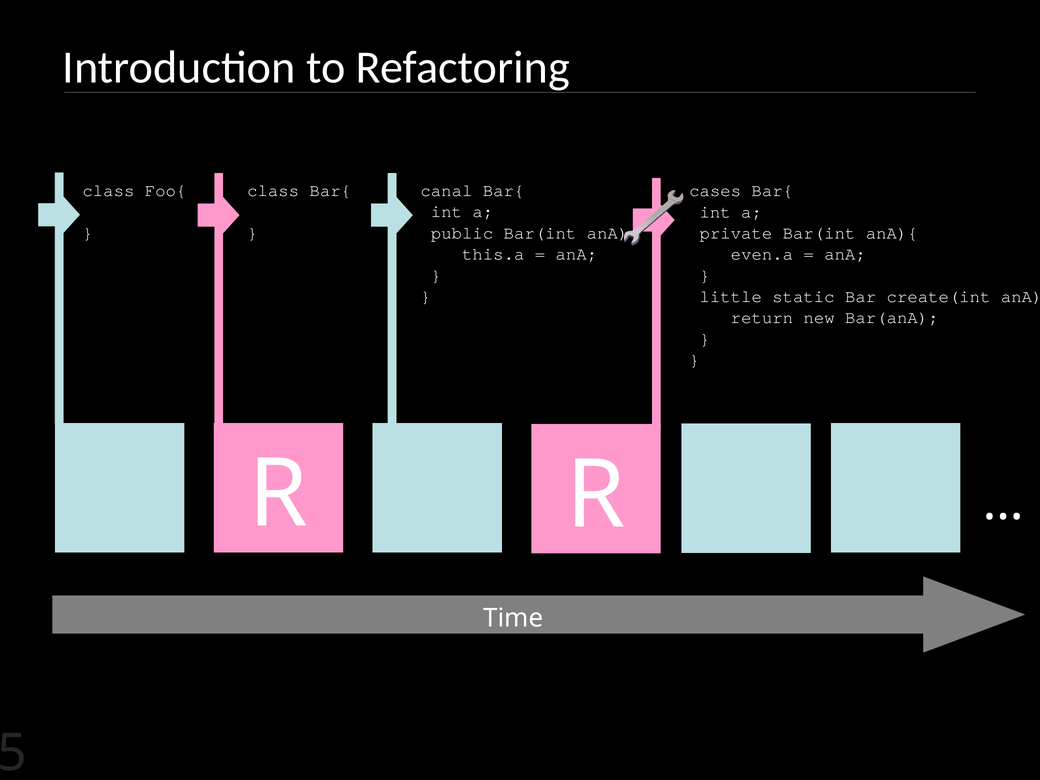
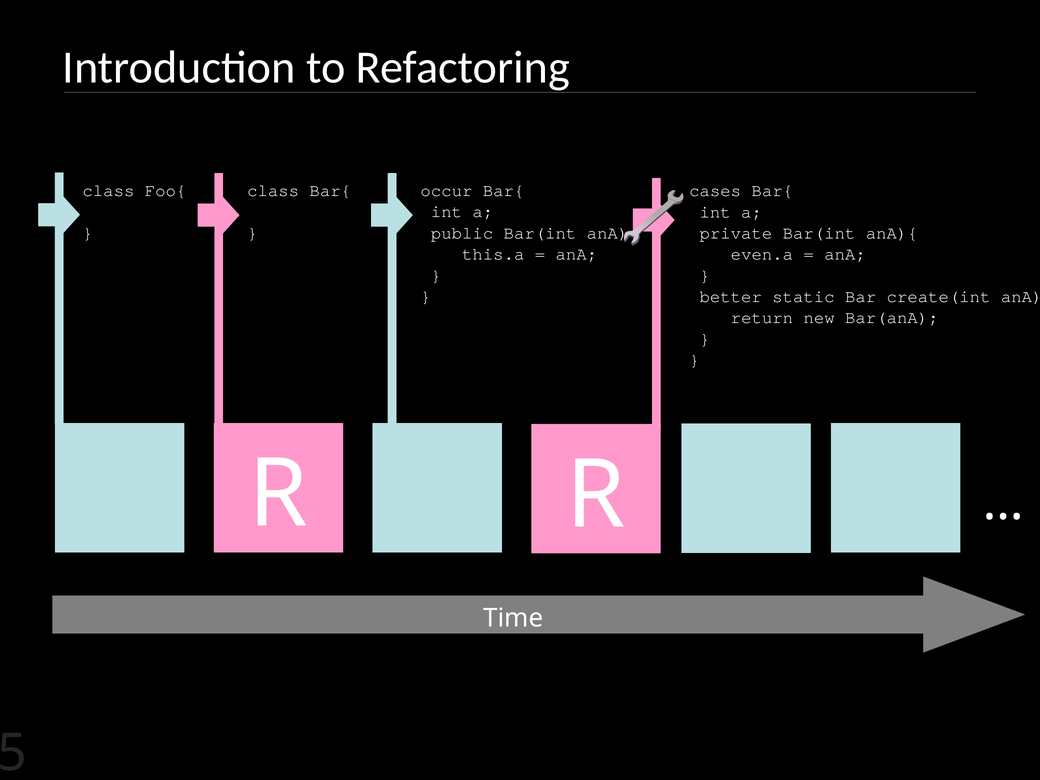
canal: canal -> occur
little: little -> better
